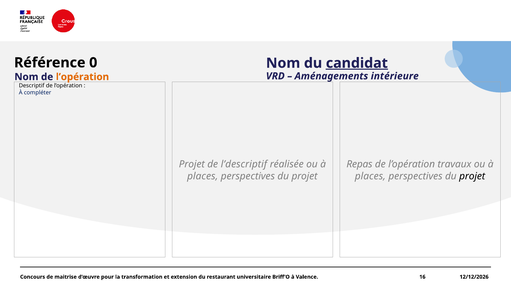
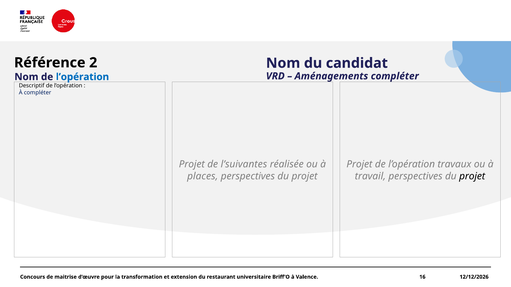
0: 0 -> 2
candidat underline: present -> none
Aménagements intérieure: intérieure -> compléter
l’opération at (82, 77) colour: orange -> blue
l’descriptif: l’descriptif -> l’suivantes
Repas at (359, 165): Repas -> Projet
places at (370, 176): places -> travail
